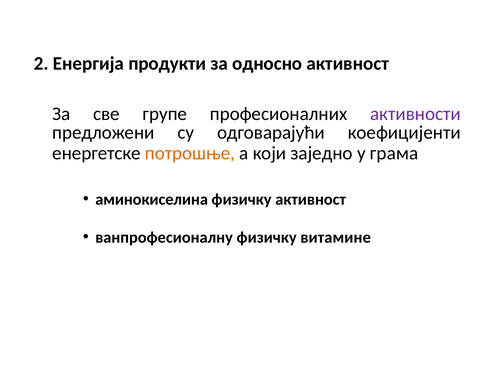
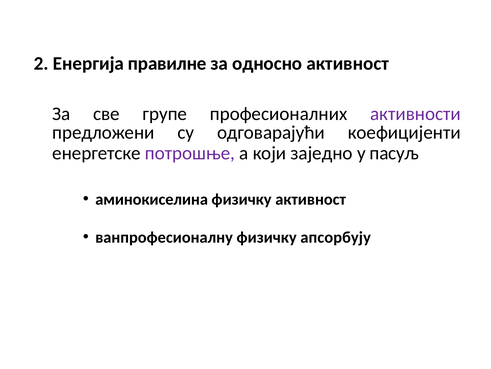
продукти: продукти -> правилне
потрошње colour: orange -> purple
грама: грама -> пасуљ
витамине: витамине -> апсорбују
